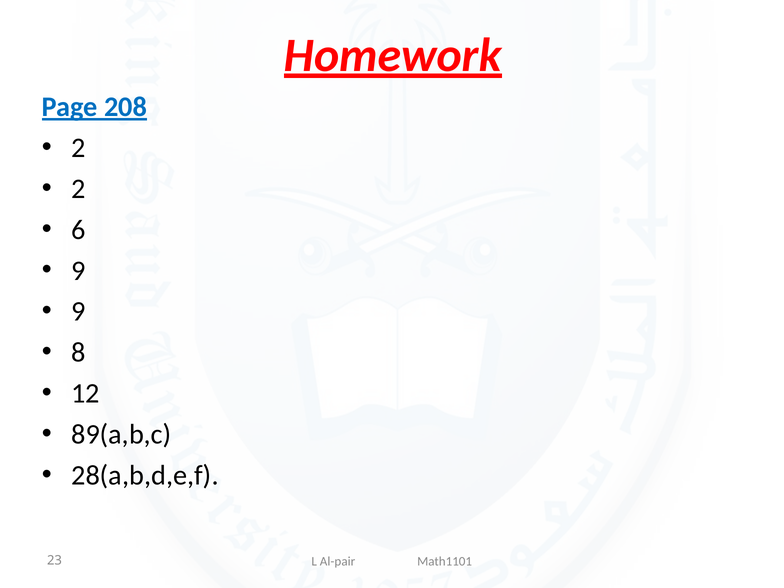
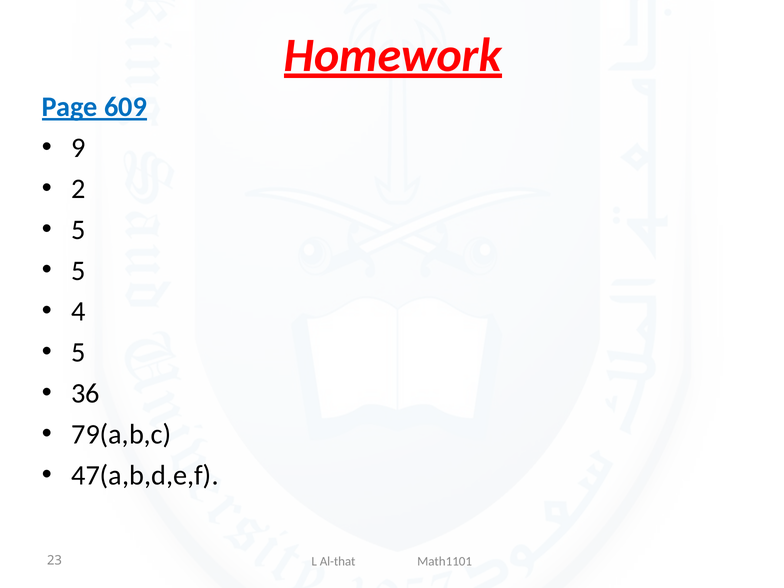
208: 208 -> 609
2 at (78, 148): 2 -> 9
6 at (78, 230): 6 -> 5
9 at (78, 271): 9 -> 5
9 at (78, 312): 9 -> 4
8 at (78, 353): 8 -> 5
12: 12 -> 36
89(a,b,c: 89(a,b,c -> 79(a,b,c
28(a,b,d,e,f: 28(a,b,d,e,f -> 47(a,b,d,e,f
Al-pair: Al-pair -> Al-that
